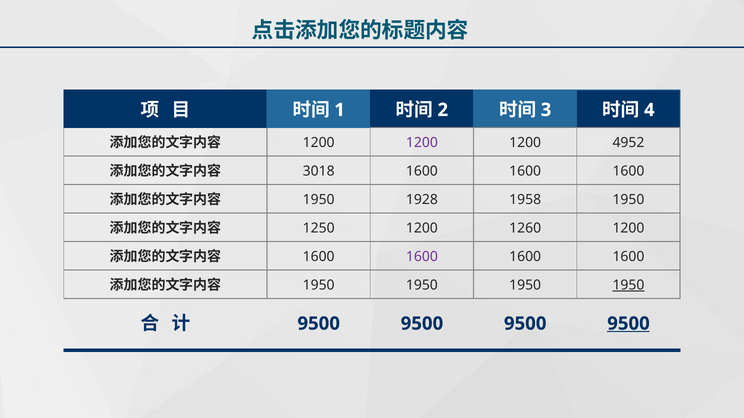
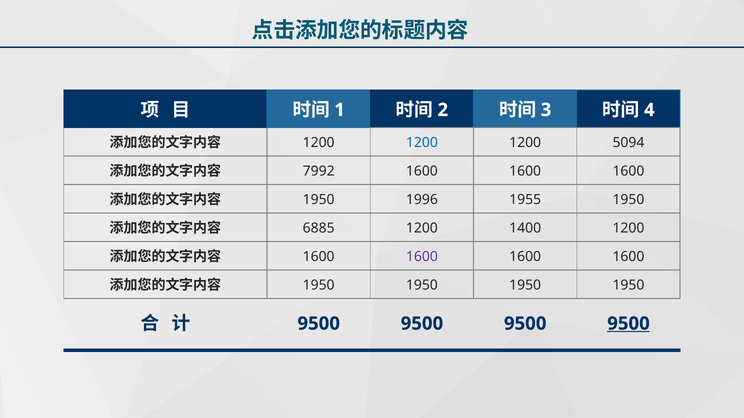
1200 at (422, 143) colour: purple -> blue
4952: 4952 -> 5094
3018: 3018 -> 7992
1928: 1928 -> 1996
1958: 1958 -> 1955
1250: 1250 -> 6885
1260: 1260 -> 1400
1950 at (628, 285) underline: present -> none
